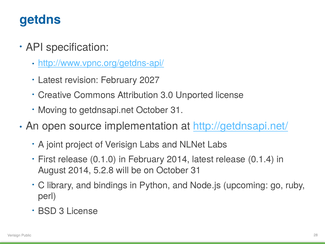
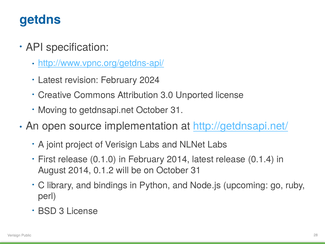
2027: 2027 -> 2024
5.2.8: 5.2.8 -> 0.1.2
